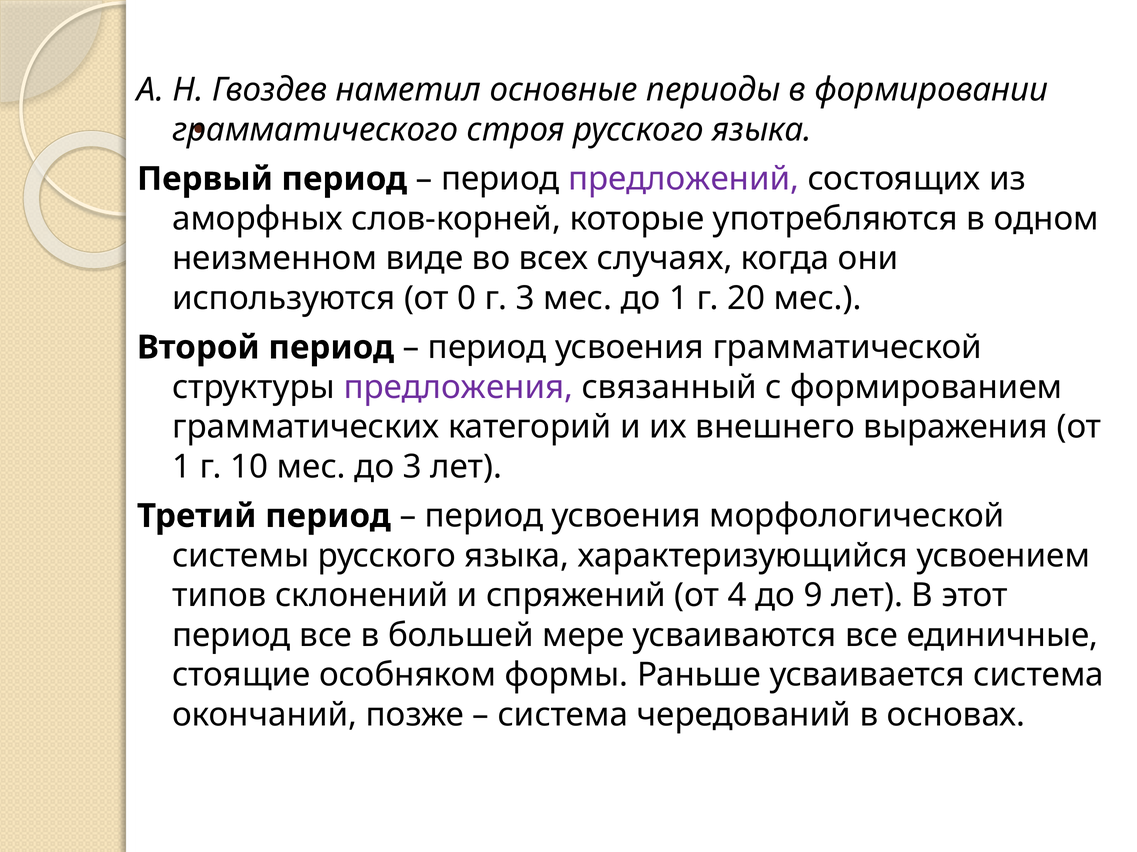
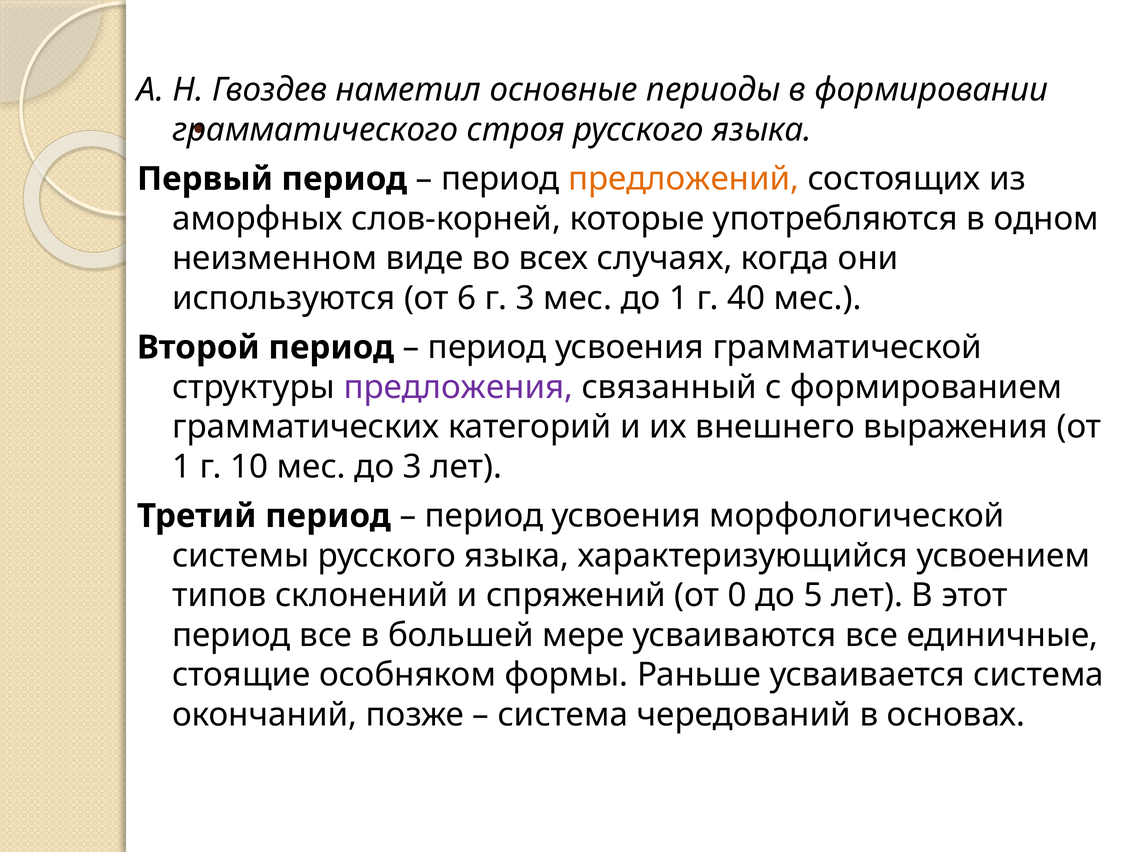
предложений colour: purple -> orange
0: 0 -> 6
20: 20 -> 40
4: 4 -> 0
9: 9 -> 5
